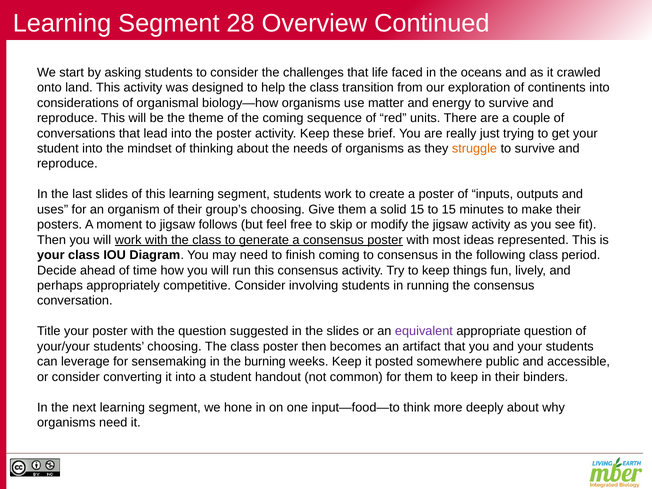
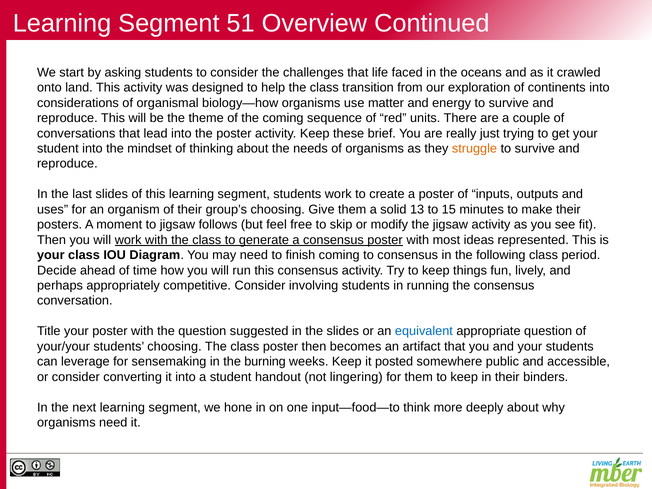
28: 28 -> 51
solid 15: 15 -> 13
equivalent colour: purple -> blue
common: common -> lingering
